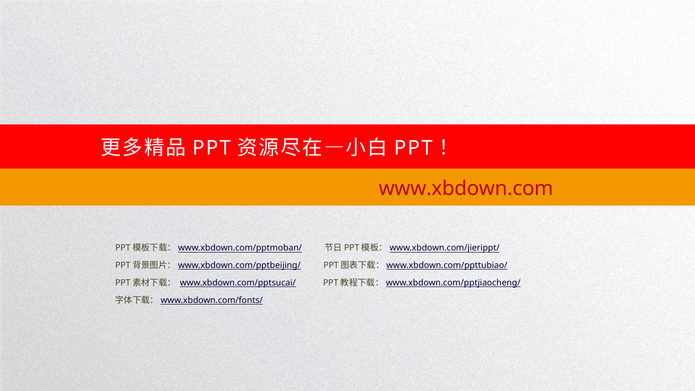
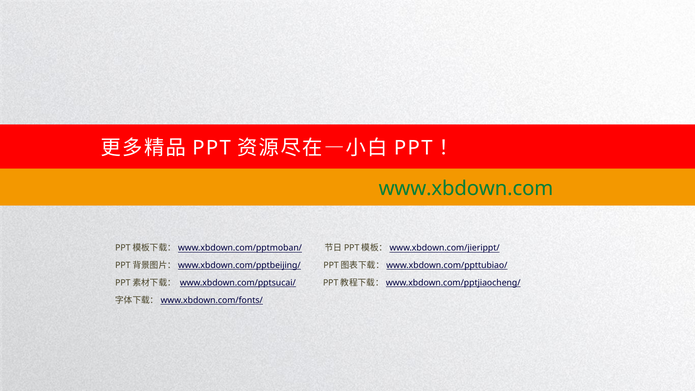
www.xbdown.com colour: red -> green
